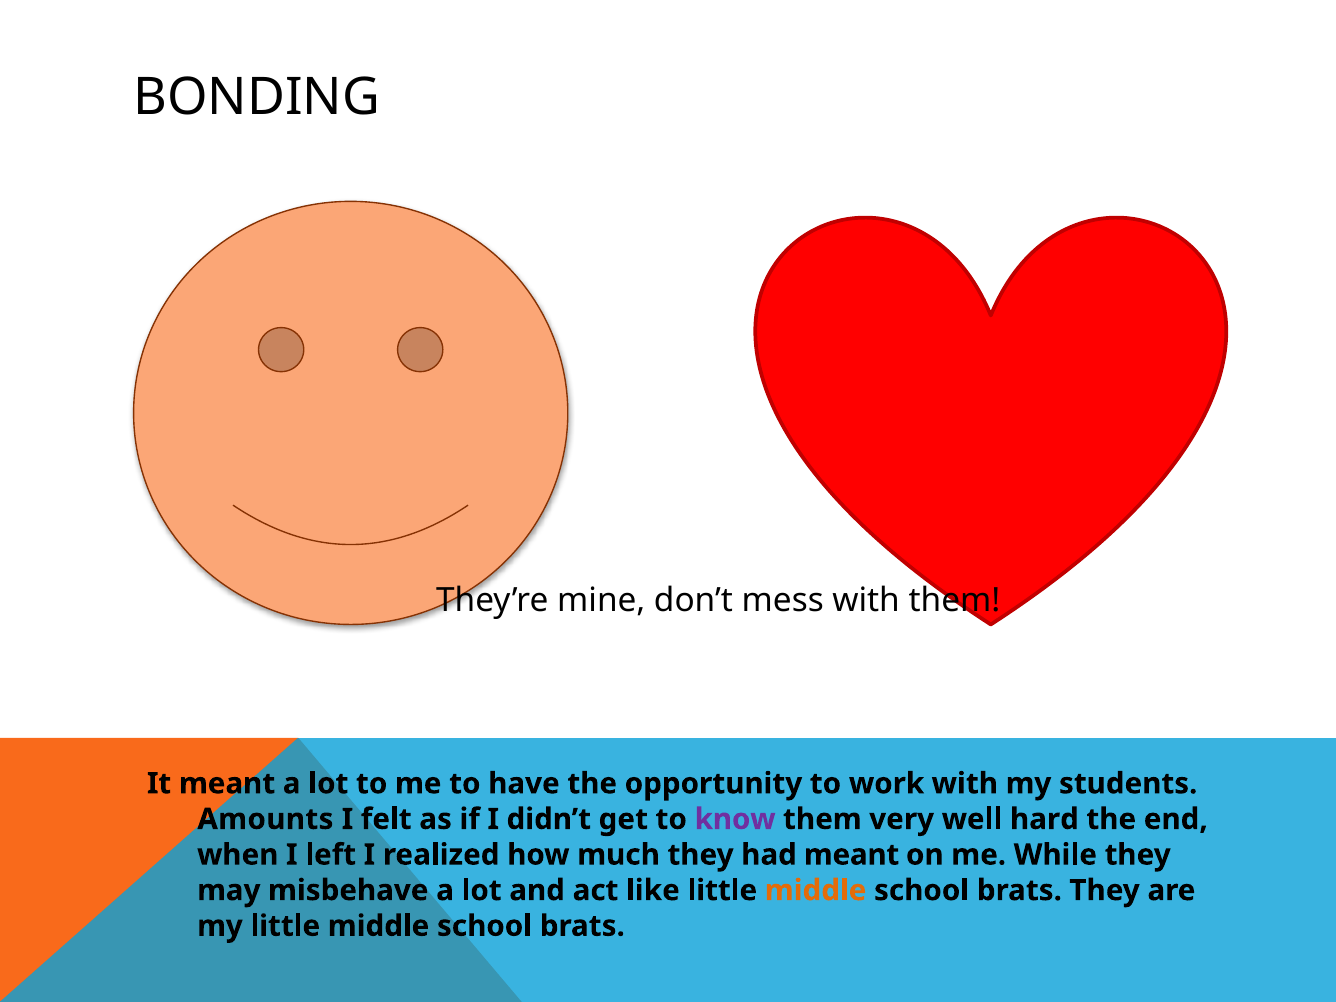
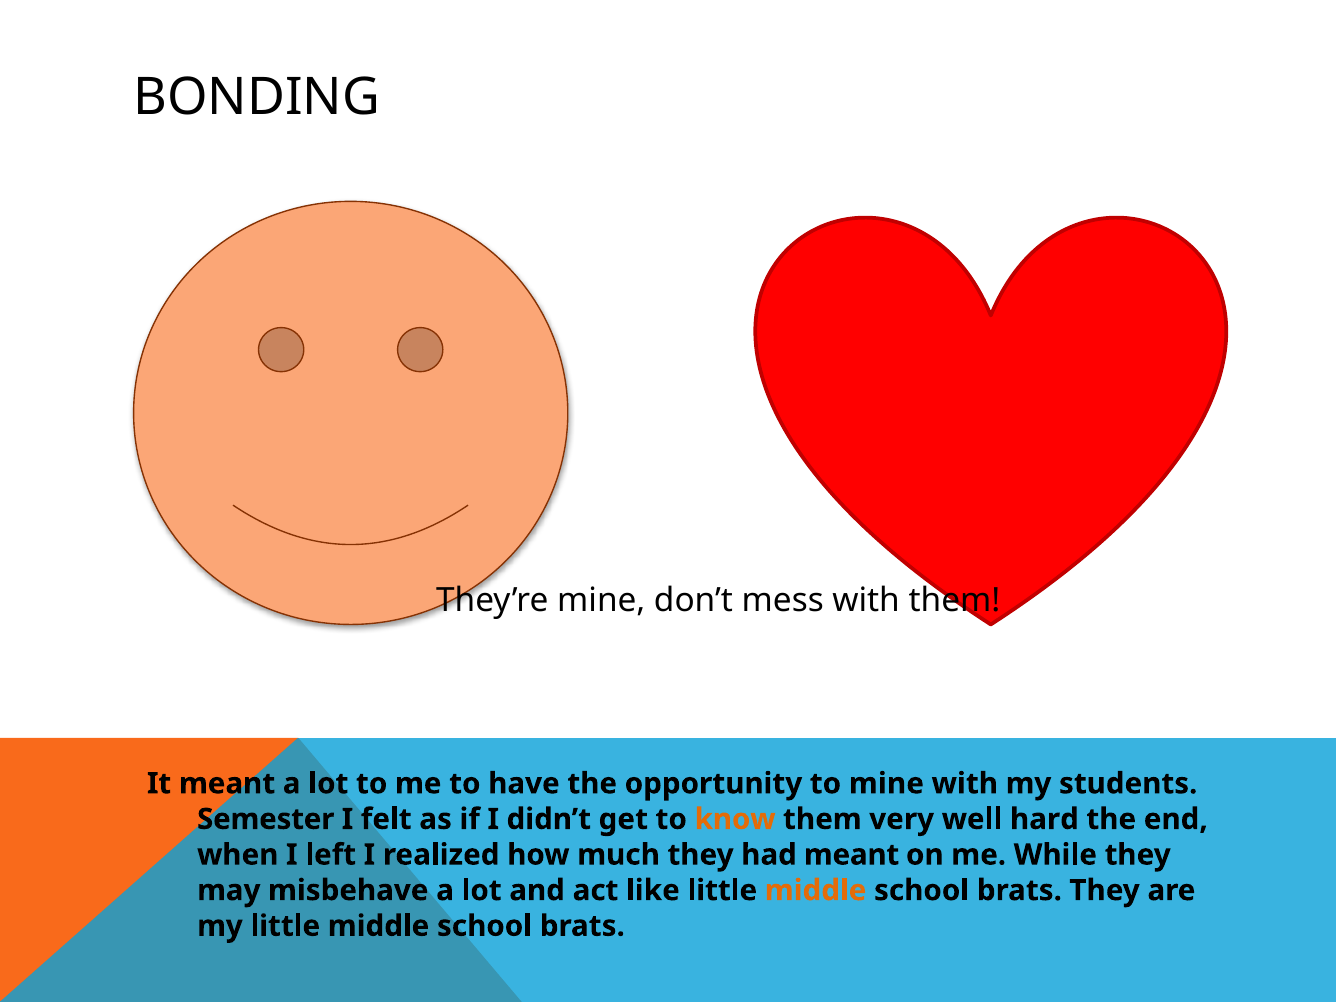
to work: work -> mine
Amounts: Amounts -> Semester
know colour: purple -> orange
